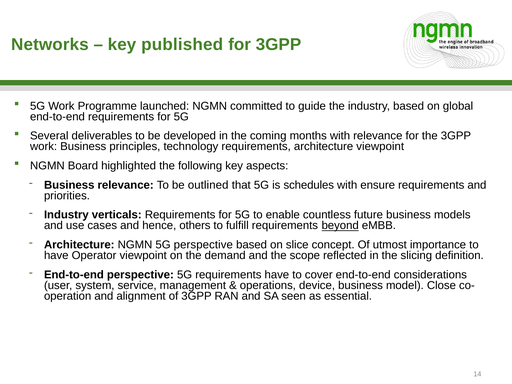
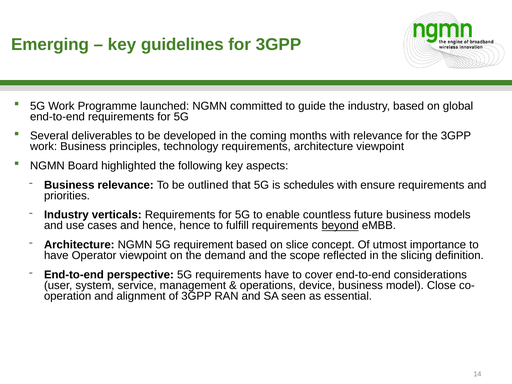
Networks: Networks -> Emerging
published: published -> guidelines
hence others: others -> hence
5G perspective: perspective -> requirement
